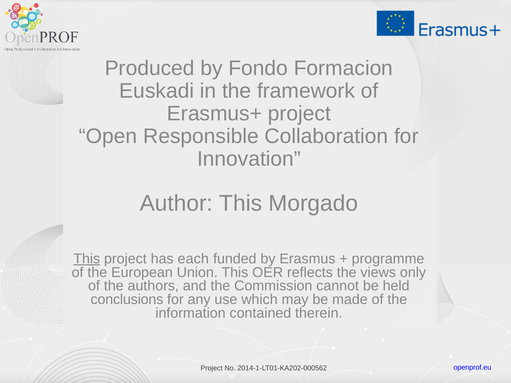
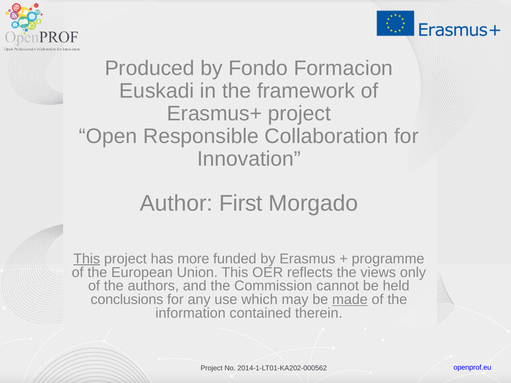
Author This: This -> First
each: each -> more
made underline: none -> present
